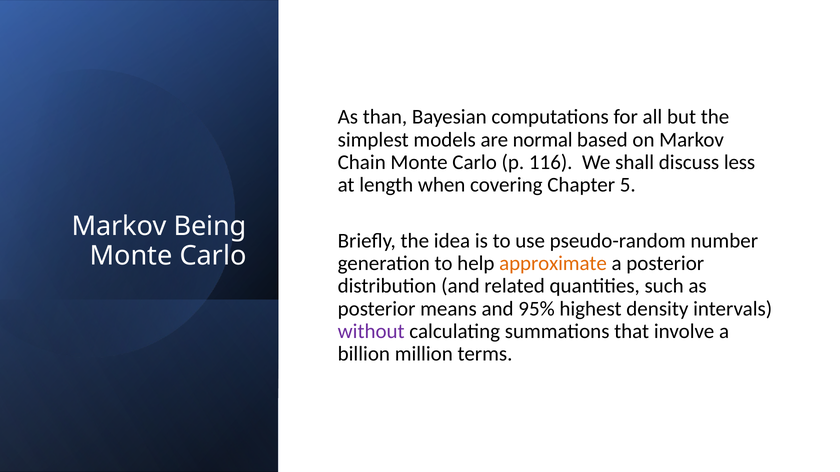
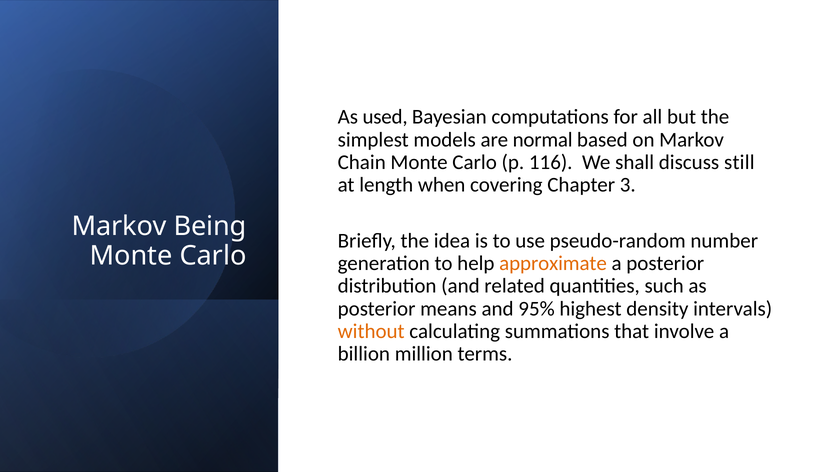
than: than -> used
less: less -> still
5: 5 -> 3
without colour: purple -> orange
